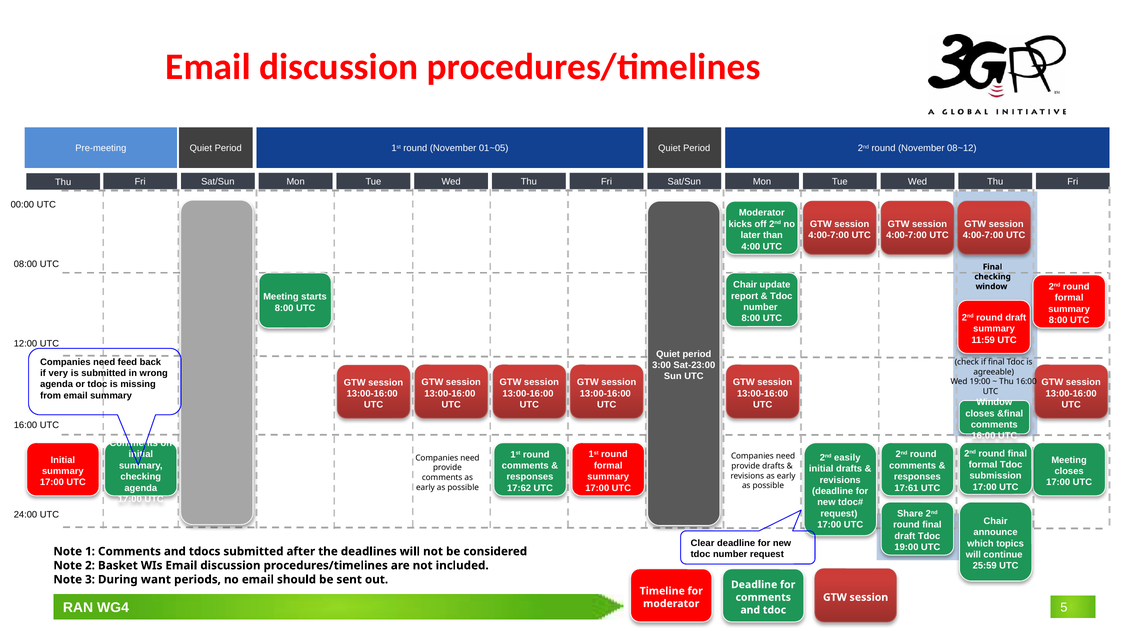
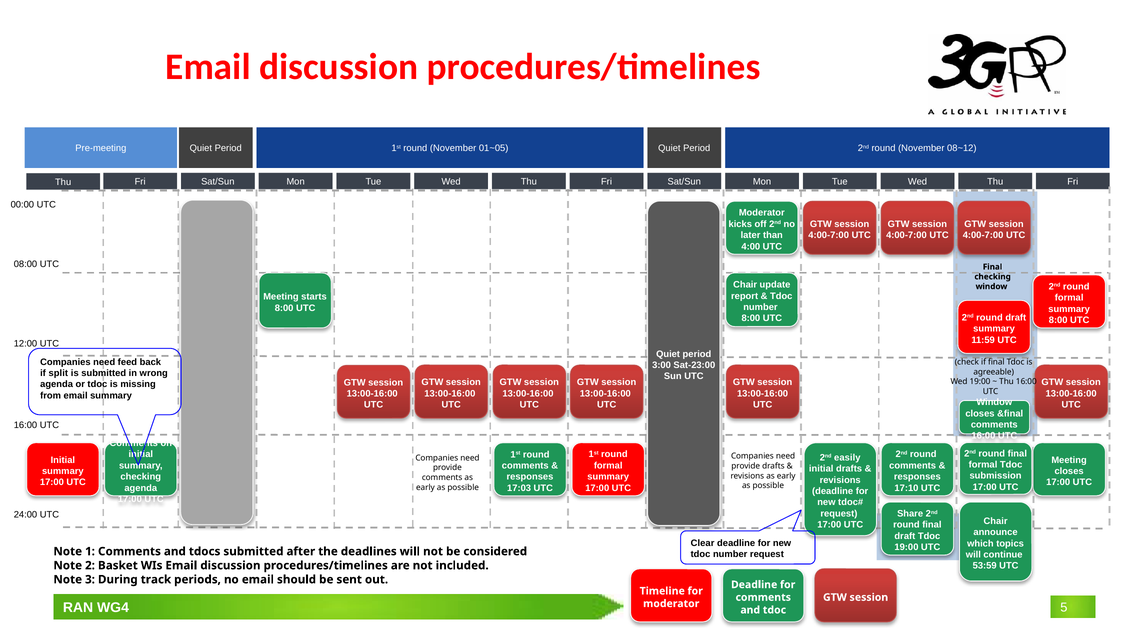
very: very -> split
17:61: 17:61 -> 17:10
17:62: 17:62 -> 17:03
25:59: 25:59 -> 53:59
want: want -> track
